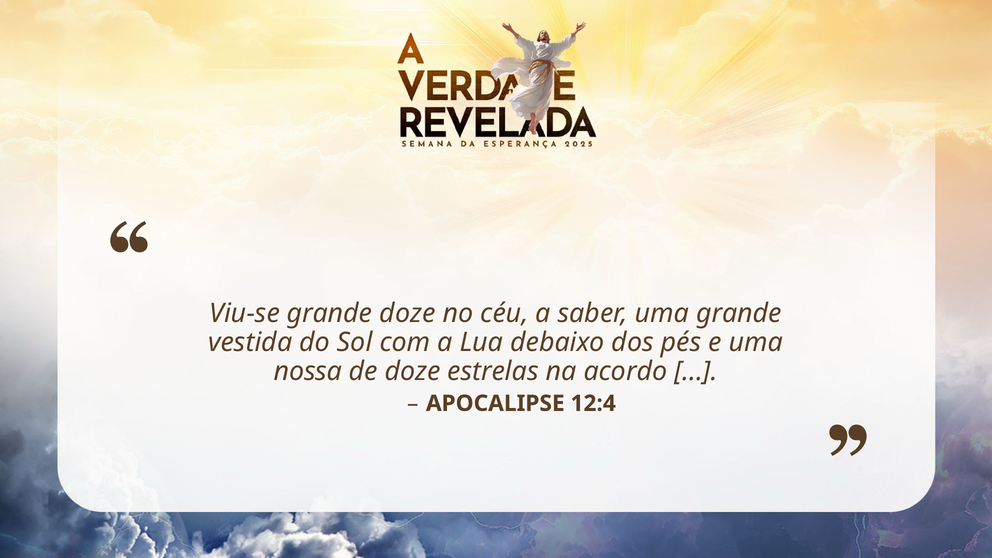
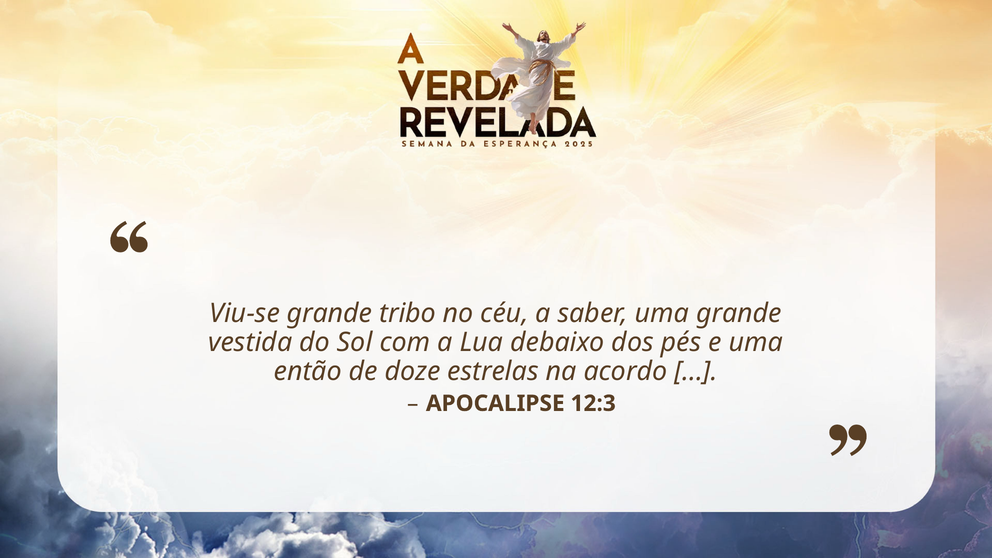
grande doze: doze -> tribo
nossa: nossa -> então
12:4: 12:4 -> 12:3
